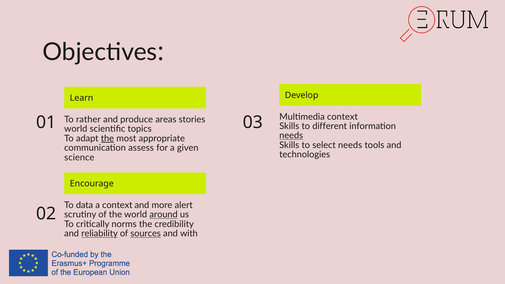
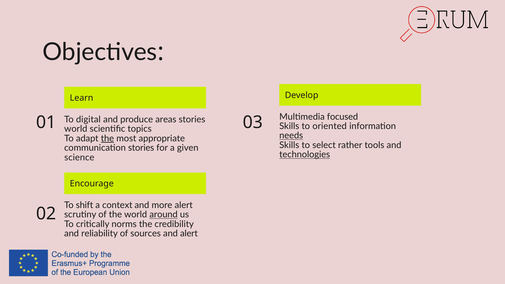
Multimedia context: context -> focused
rather: rather -> digital
different: different -> oriented
select needs: needs -> rather
communication assess: assess -> stories
technologies underline: none -> present
data: data -> shift
reliability underline: present -> none
sources underline: present -> none
and with: with -> alert
